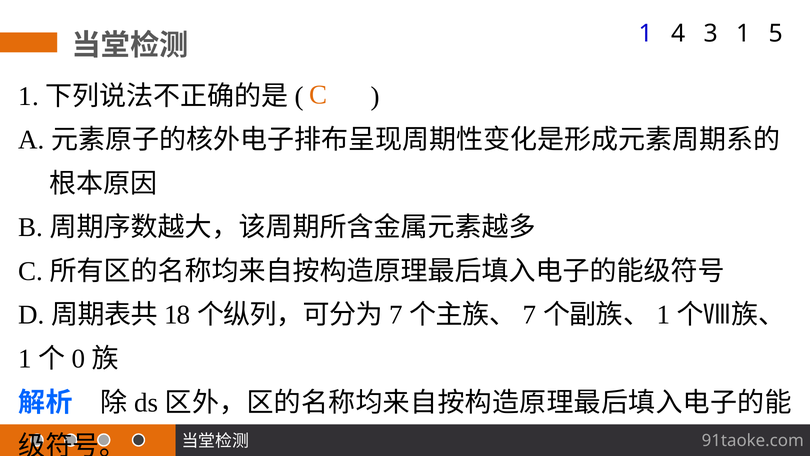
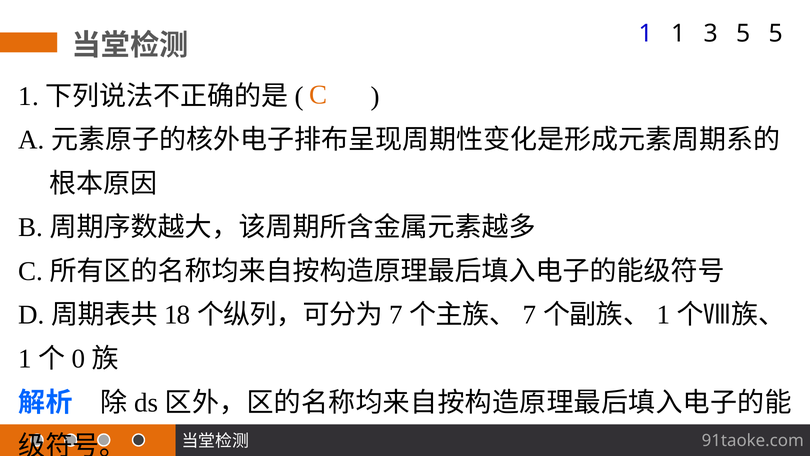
1 4: 4 -> 1
3 1: 1 -> 5
